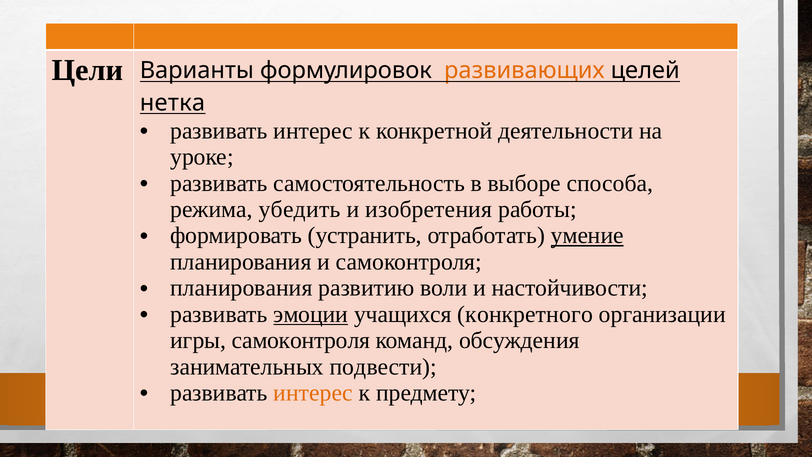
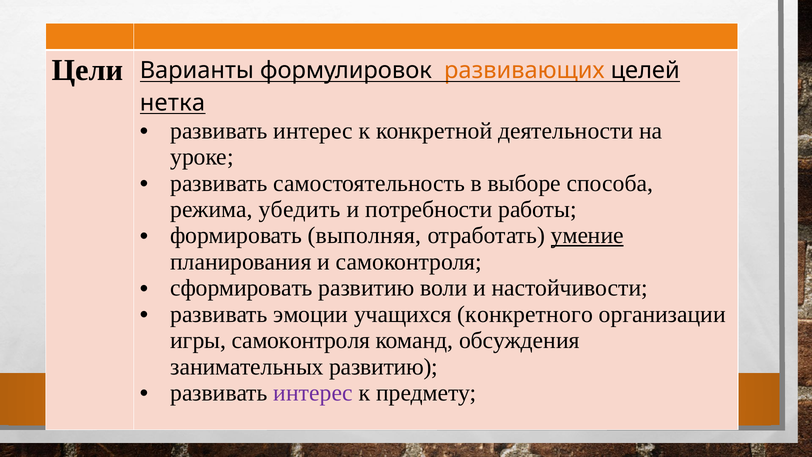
изобретения: изобретения -> потребности
устранить: устранить -> выполняя
планирования at (241, 288): планирования -> сформировать
эмоции underline: present -> none
занимательных подвести: подвести -> развитию
интерес at (313, 393) colour: orange -> purple
